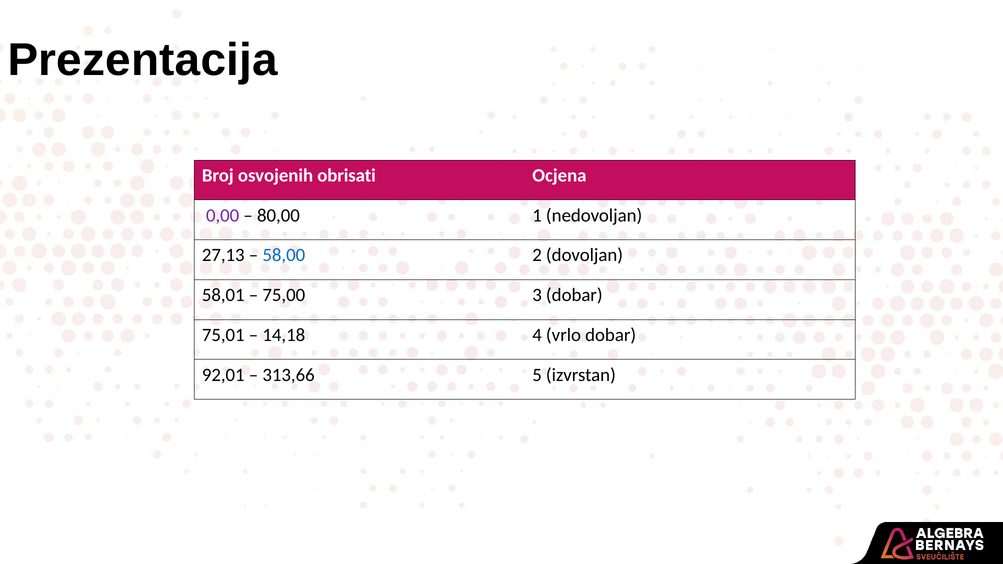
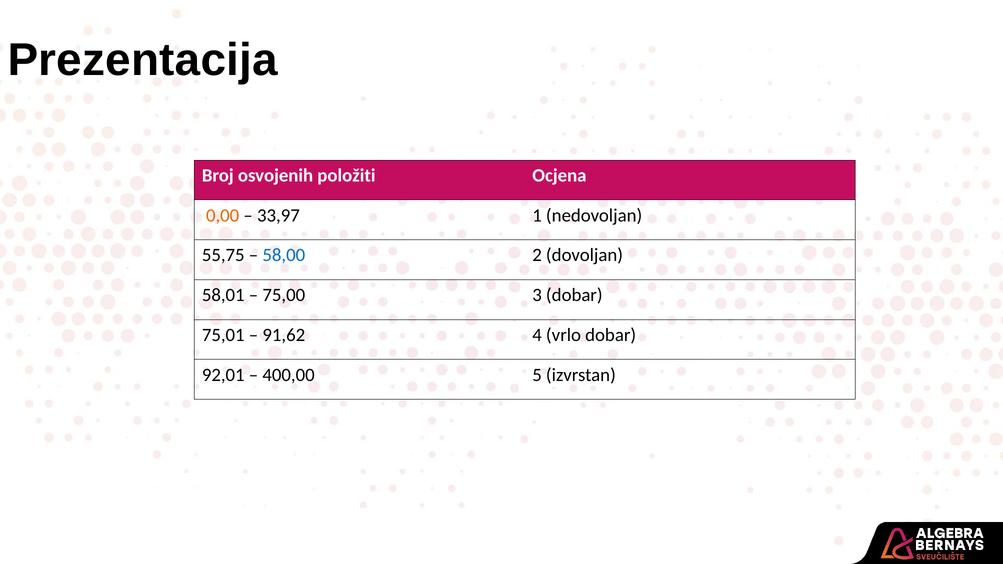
obrisati: obrisati -> položiti
0,00 colour: purple -> orange
80,00: 80,00 -> 33,97
27,13: 27,13 -> 55,75
14,18: 14,18 -> 91,62
313,66: 313,66 -> 400,00
